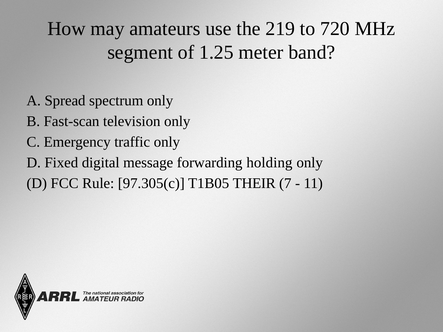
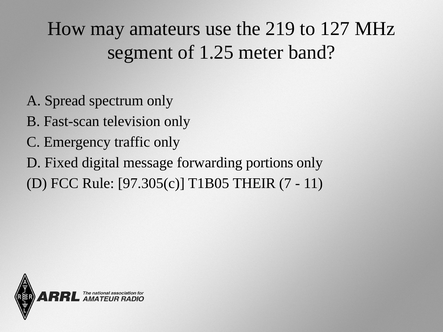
720: 720 -> 127
holding: holding -> portions
